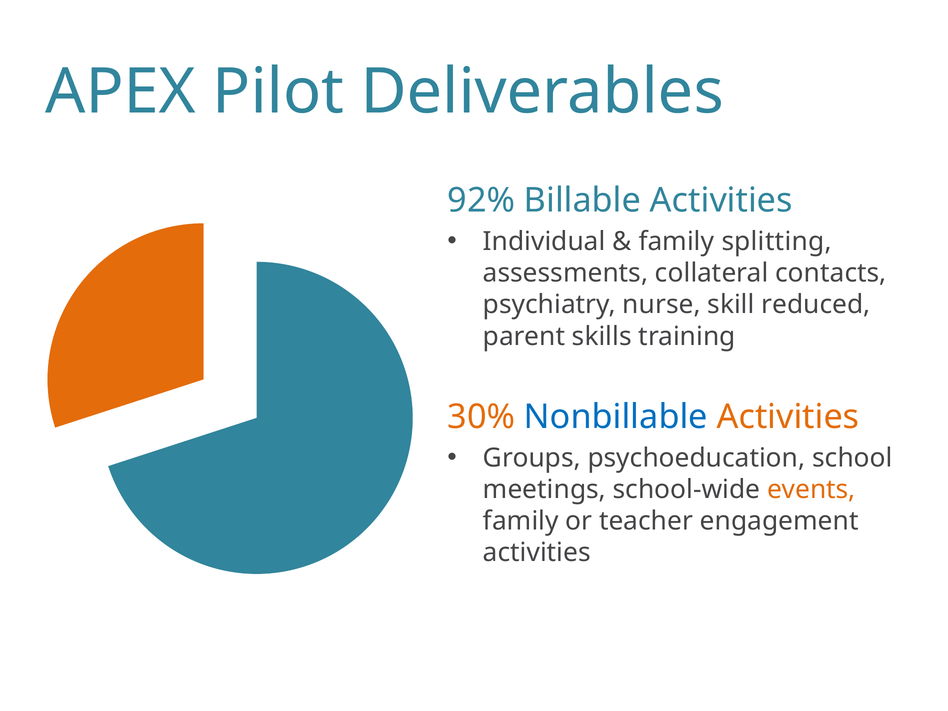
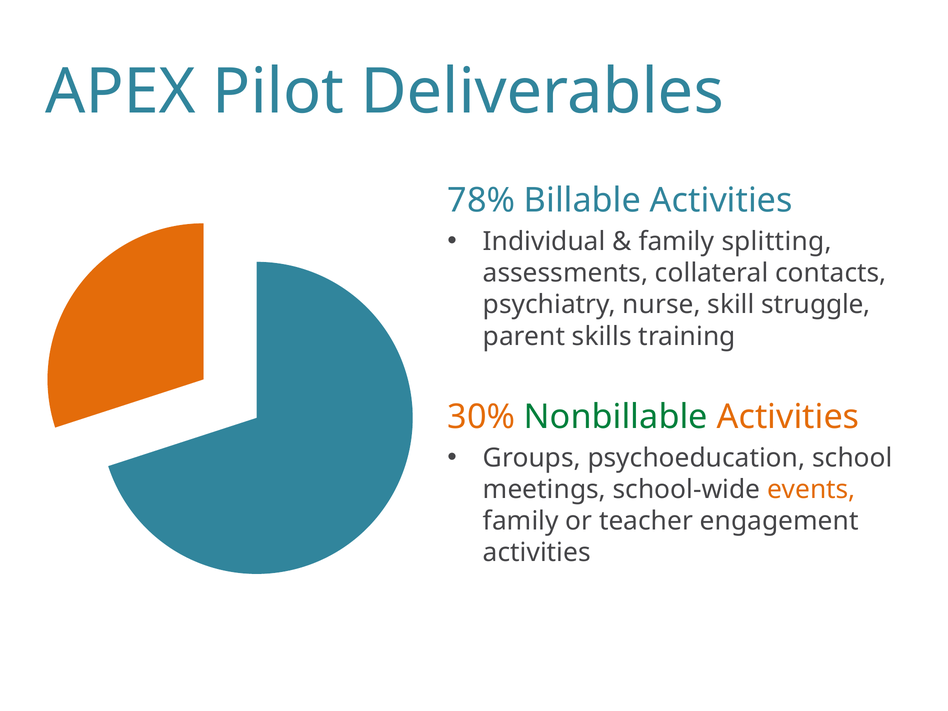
92%: 92% -> 78%
reduced: reduced -> struggle
Nonbillable colour: blue -> green
